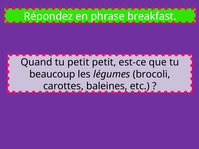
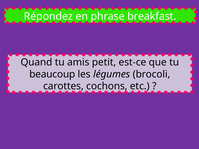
tu petit: petit -> amis
baleines: baleines -> cochons
